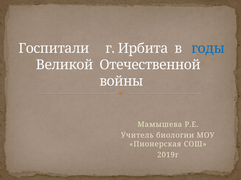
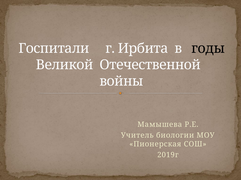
годы colour: blue -> black
